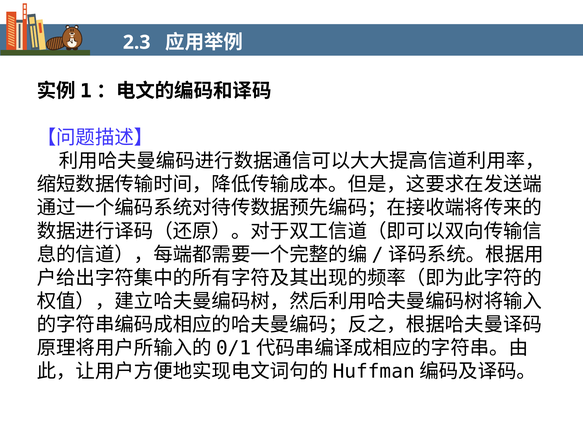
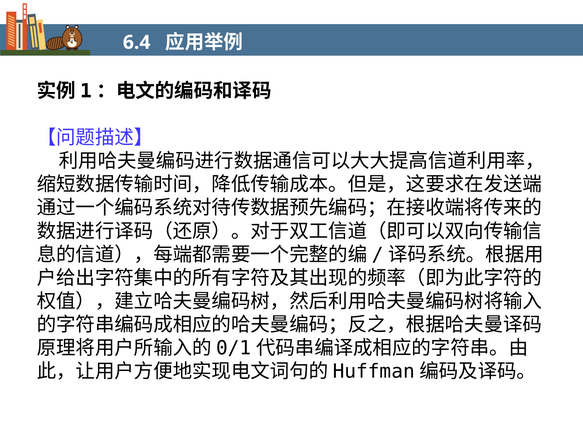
2.3: 2.3 -> 6.4
